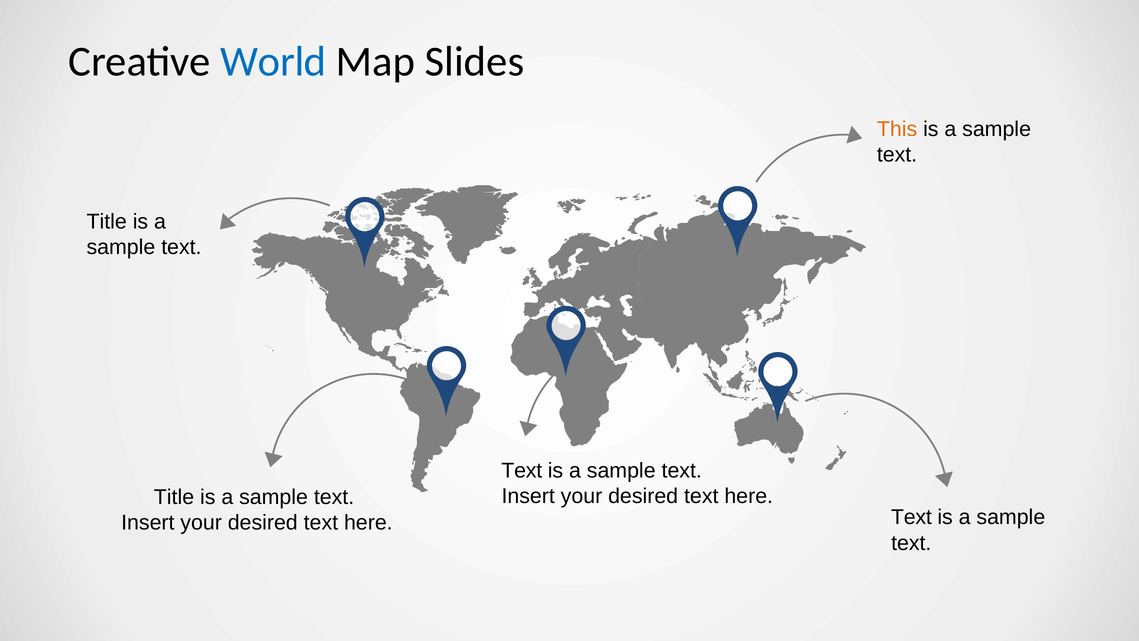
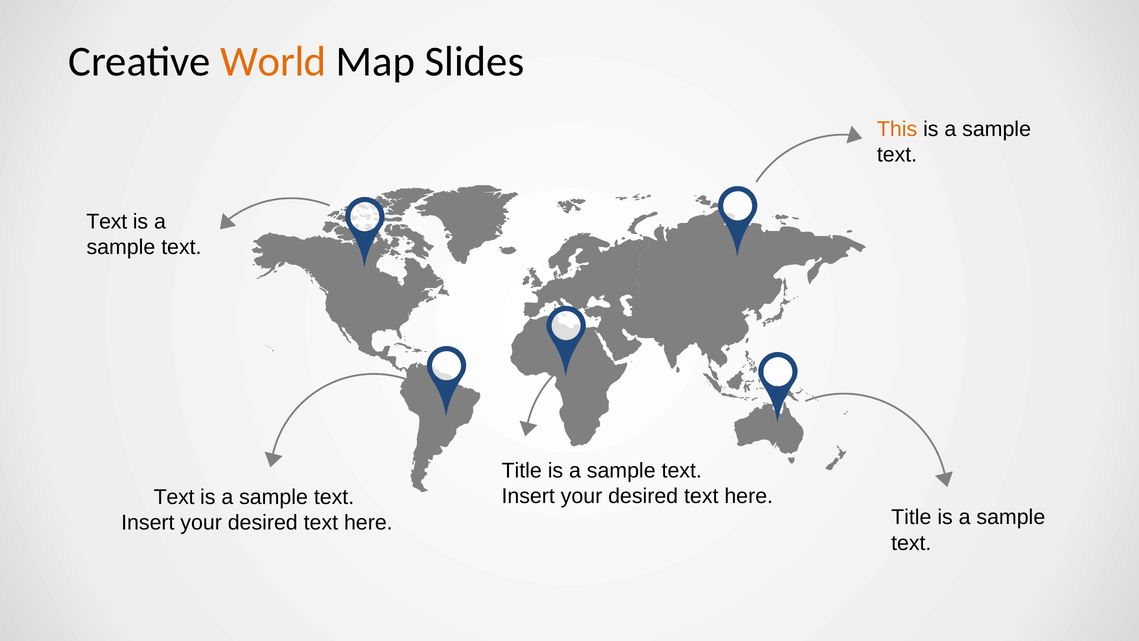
World colour: blue -> orange
Title at (107, 222): Title -> Text
Text at (522, 470): Text -> Title
Title at (174, 497): Title -> Text
Text at (911, 517): Text -> Title
